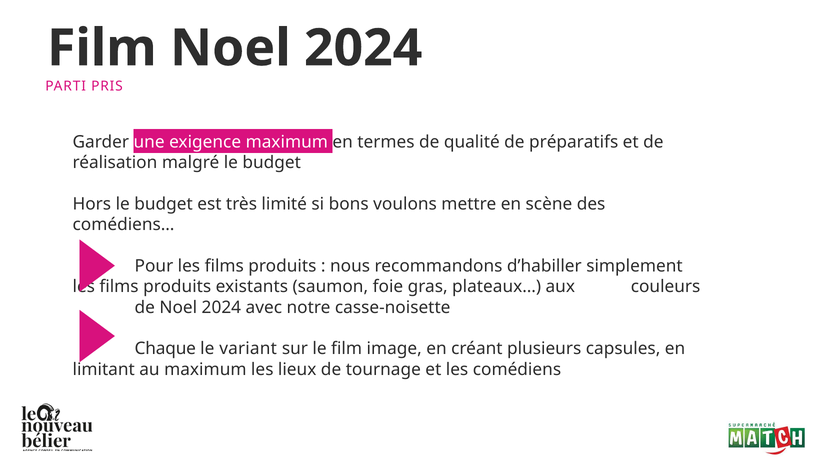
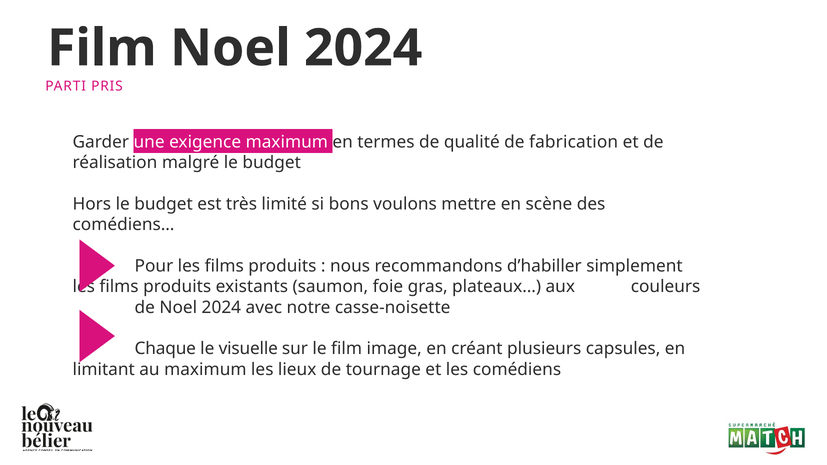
préparatifs: préparatifs -> fabrication
variant: variant -> visuelle
